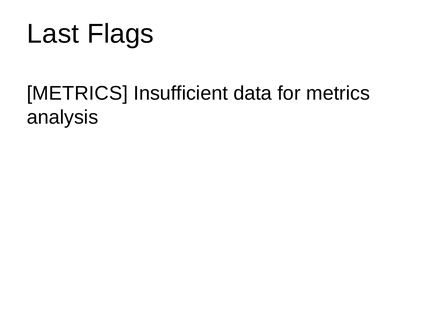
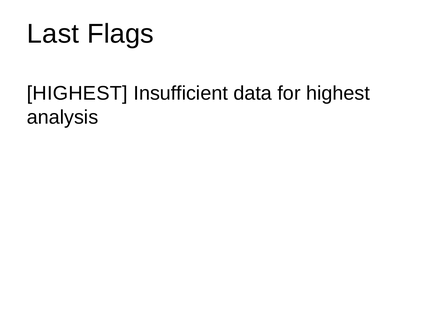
METRICS at (77, 94): METRICS -> HIGHEST
for metrics: metrics -> highest
